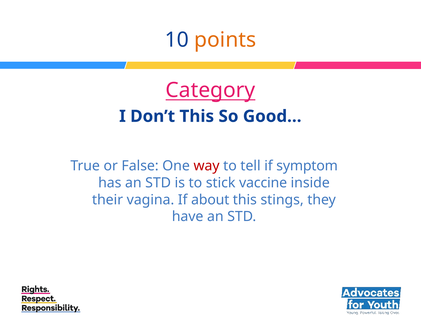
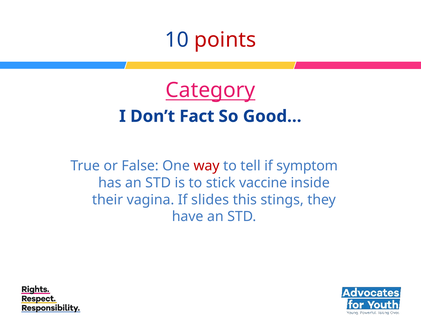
points colour: orange -> red
Don’t This: This -> Fact
about: about -> slides
